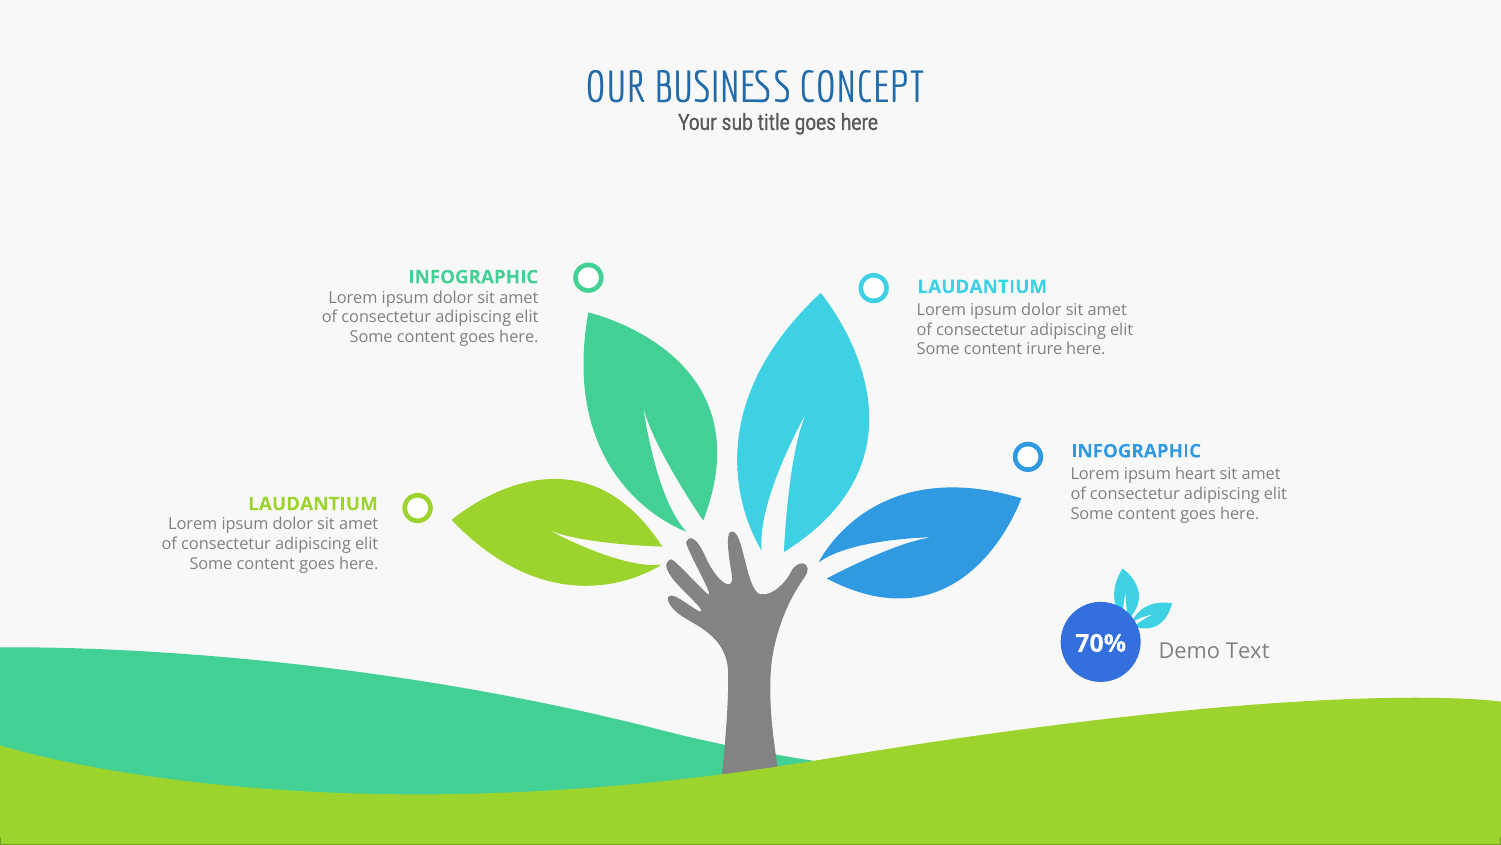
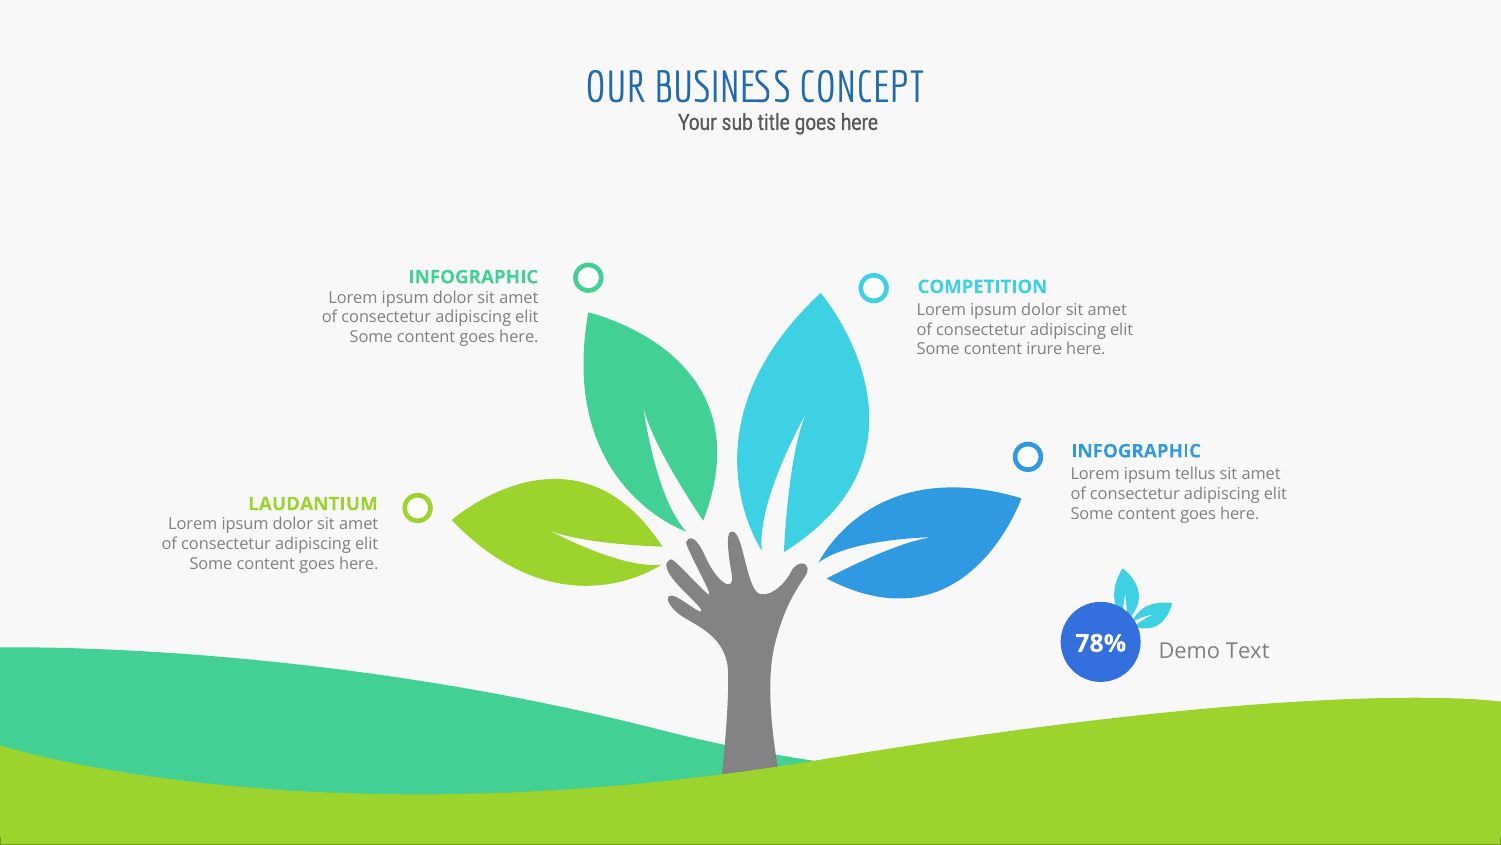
LAUDANTIUM at (982, 287): LAUDANTIUM -> COMPETITION
heart: heart -> tellus
70%: 70% -> 78%
